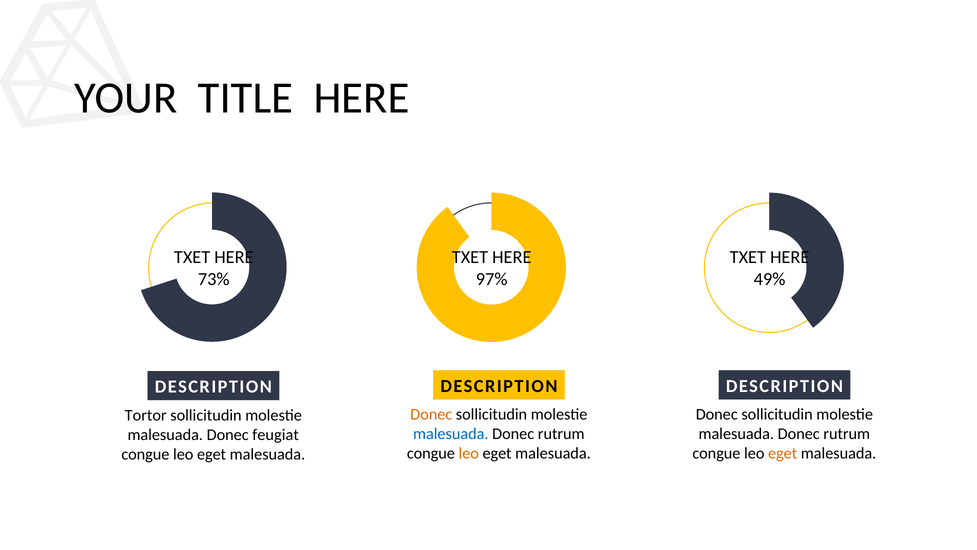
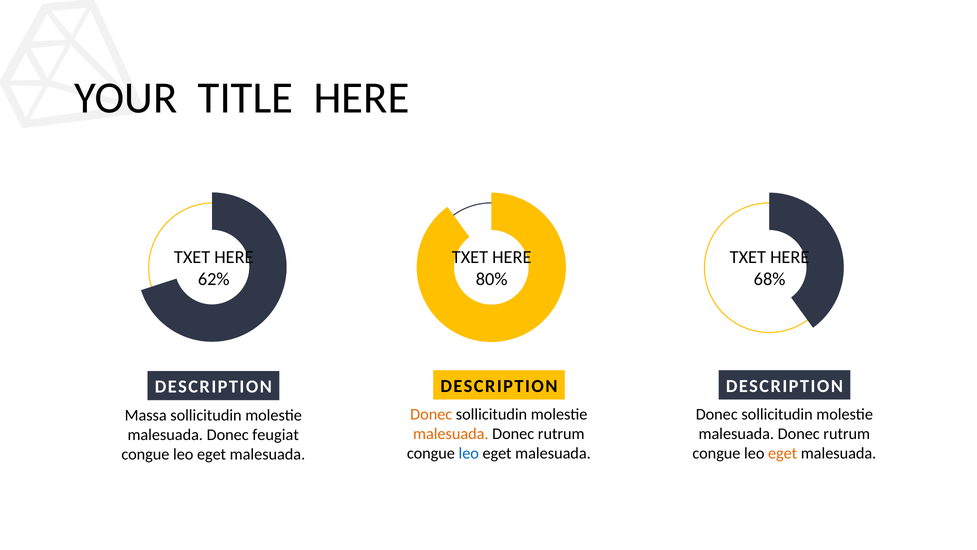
73%: 73% -> 62%
97%: 97% -> 80%
49%: 49% -> 68%
Tortor: Tortor -> Massa
malesuada at (451, 434) colour: blue -> orange
leo at (469, 453) colour: orange -> blue
